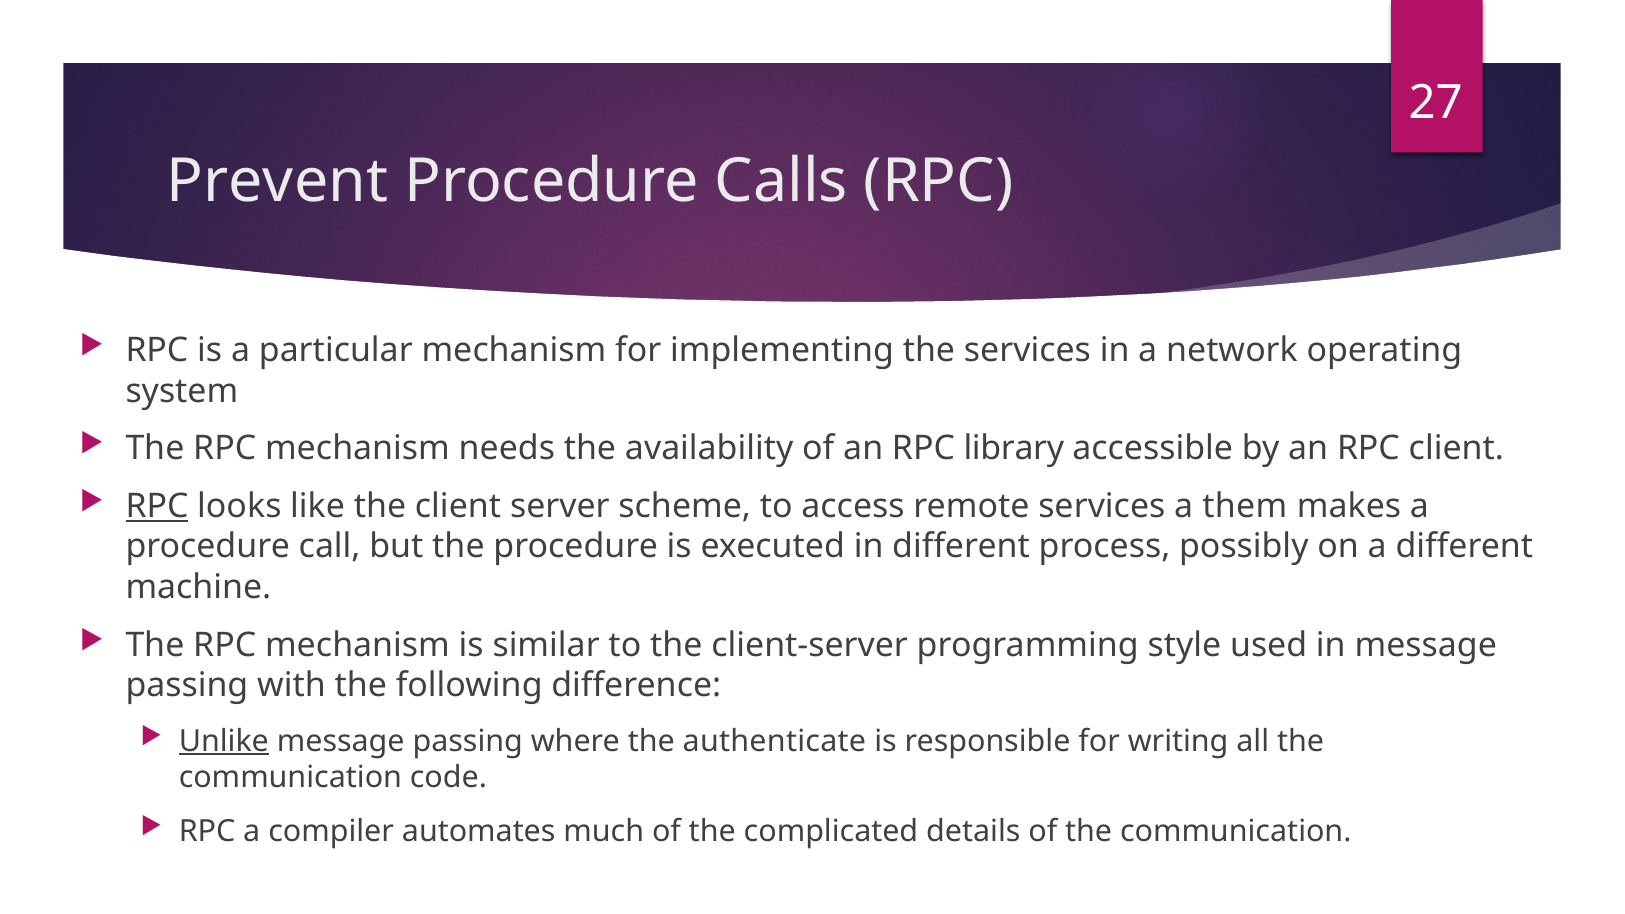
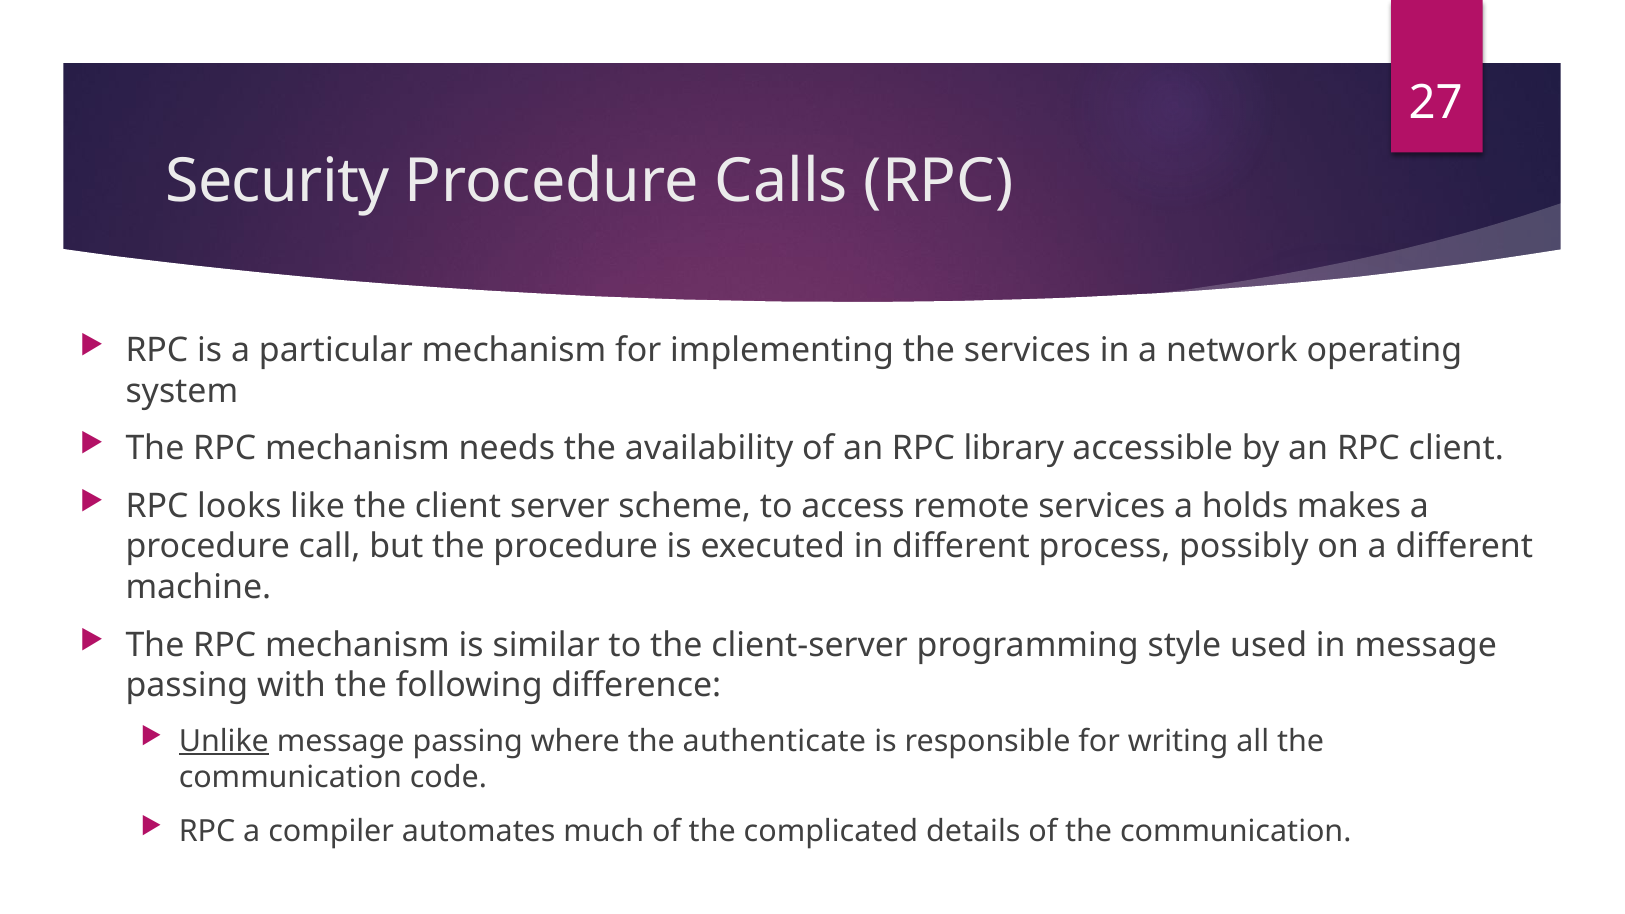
Prevent: Prevent -> Security
RPC at (157, 506) underline: present -> none
them: them -> holds
